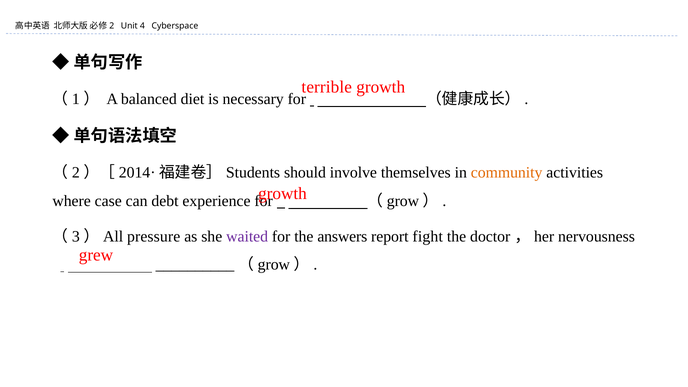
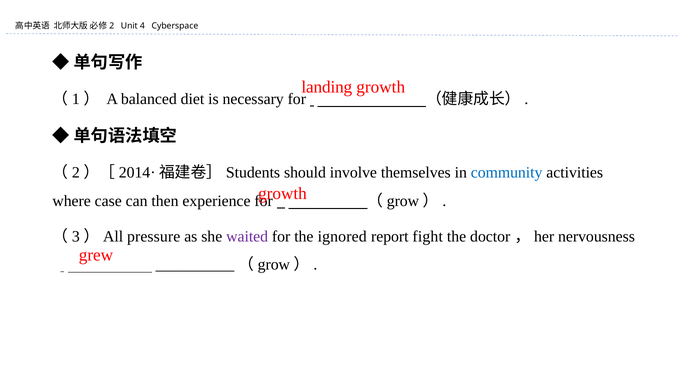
terrible: terrible -> landing
community colour: orange -> blue
debt: debt -> then
answers: answers -> ignored
